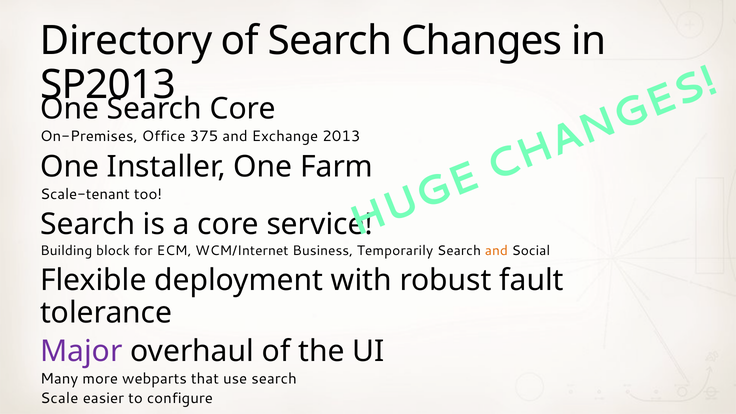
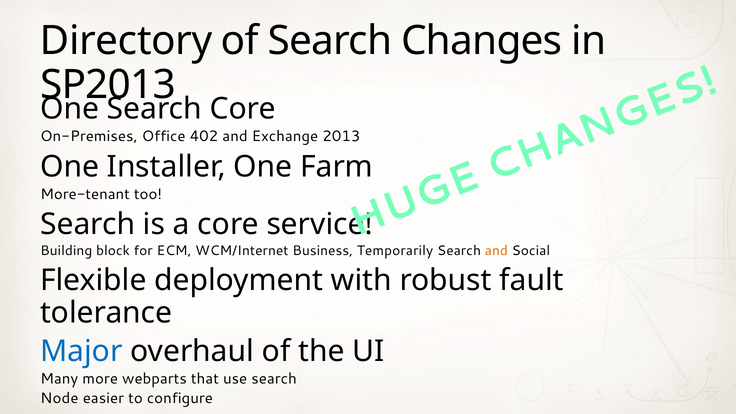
375: 375 -> 402
Scale-tenant: Scale-tenant -> More-tenant
Major colour: purple -> blue
Scale: Scale -> Node
